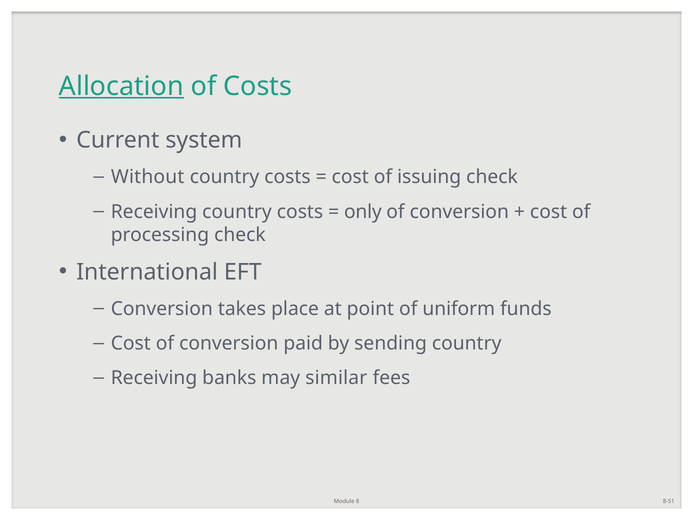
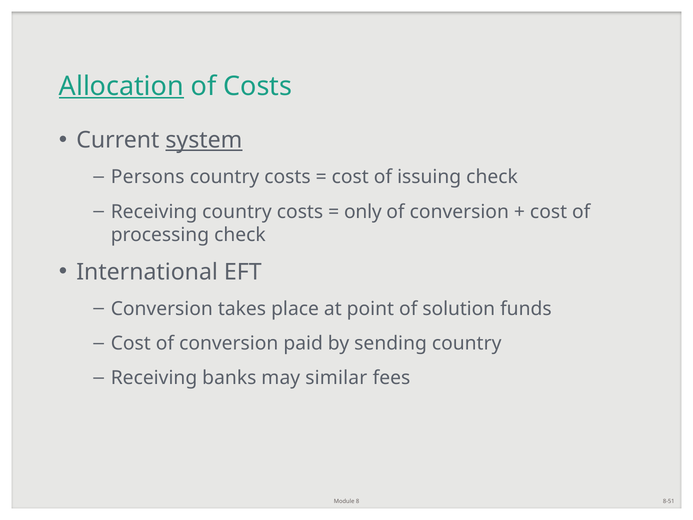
system underline: none -> present
Without: Without -> Persons
uniform: uniform -> solution
